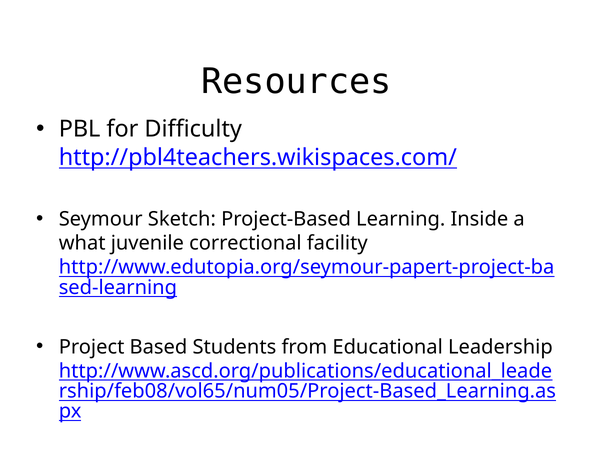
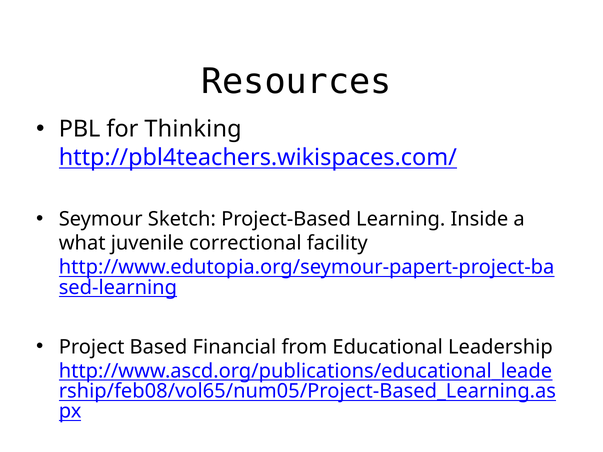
Difficulty: Difficulty -> Thinking
Students: Students -> Financial
